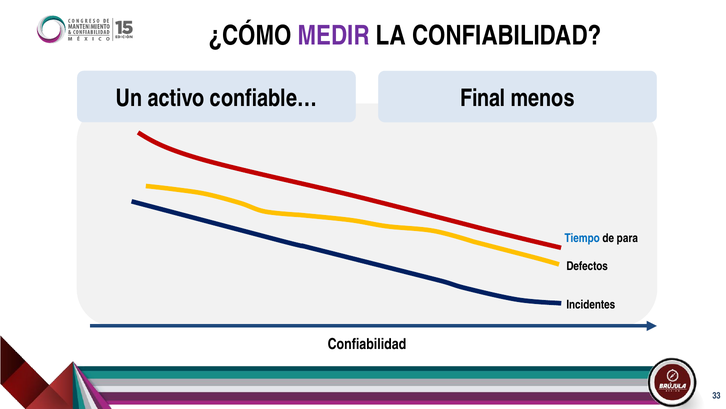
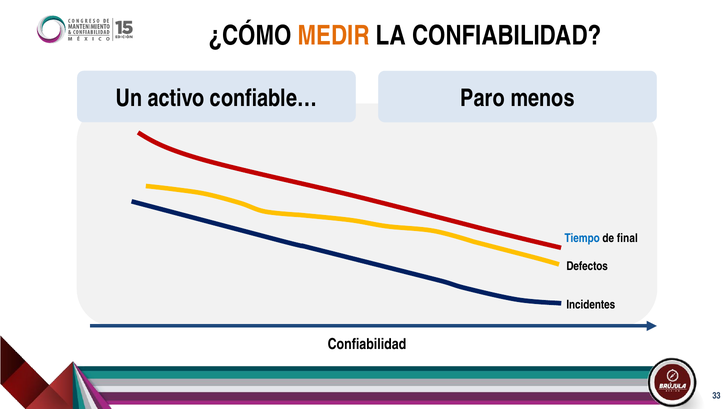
MEDIR colour: purple -> orange
Final: Final -> Paro
para: para -> final
